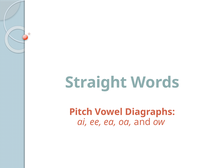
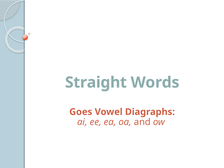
Pitch: Pitch -> Goes
